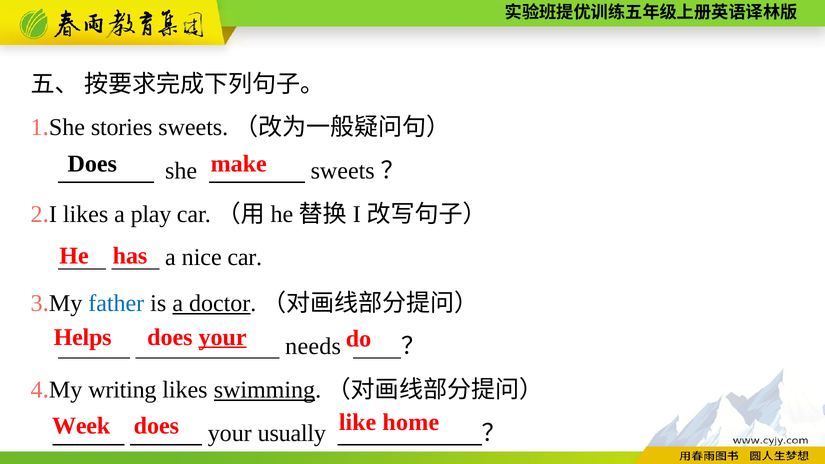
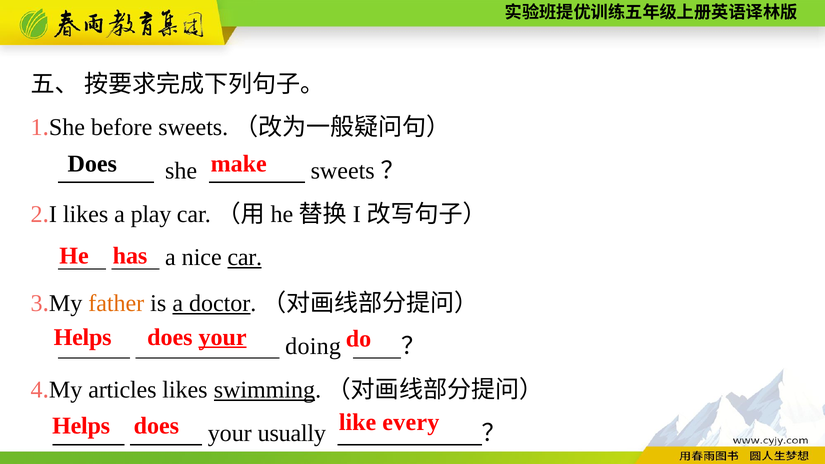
stories: stories -> before
car at (245, 258) underline: none -> present
father colour: blue -> orange
needs: needs -> doing
writing: writing -> articles
Week at (81, 426): Week -> Helps
home: home -> every
